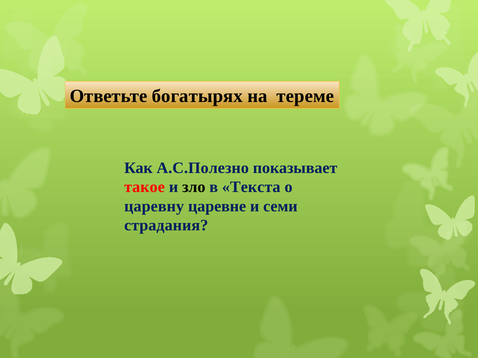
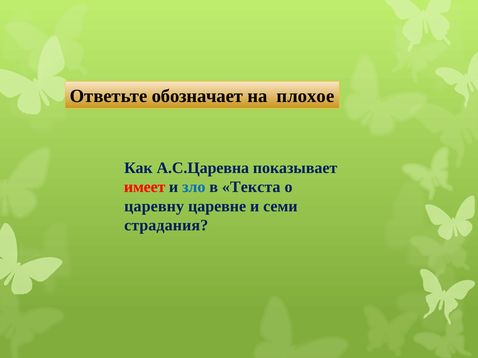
богатырях: богатырях -> обозначает
тереме: тереме -> плохое
А.С.Полезно: А.С.Полезно -> А.С.Царевна
такое: такое -> имеет
зло colour: black -> blue
